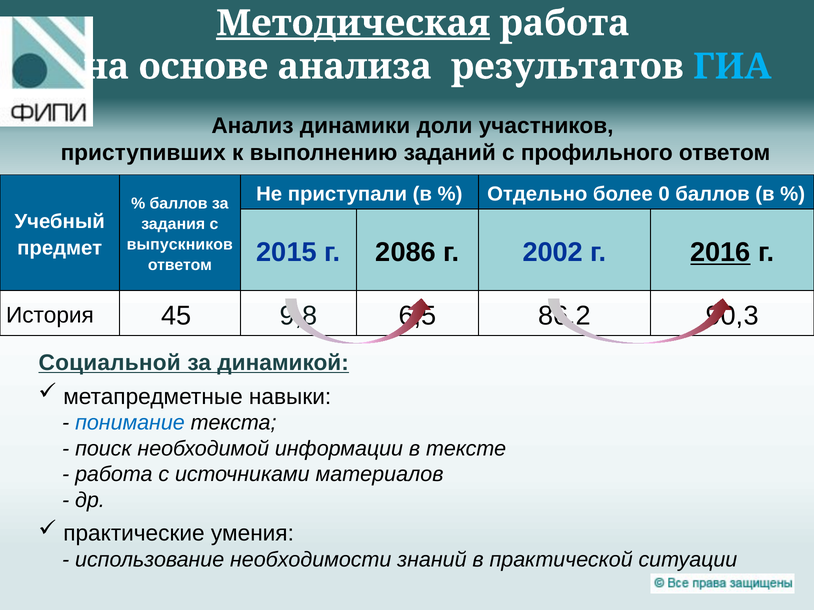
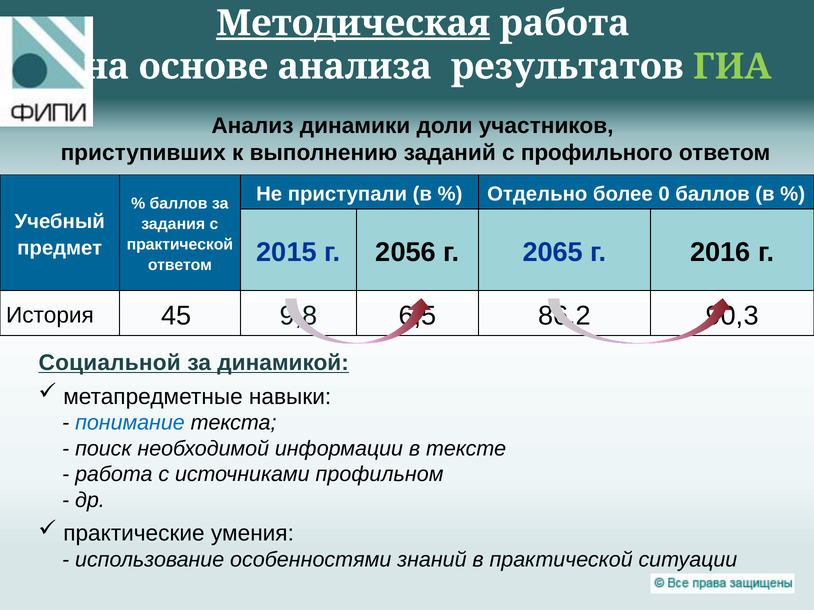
ГИА colour: light blue -> light green
выпускников at (180, 245): выпускников -> практической
2086: 2086 -> 2056
2002: 2002 -> 2065
2016 underline: present -> none
материалов: материалов -> профильном
необходимости: необходимости -> особенностями
